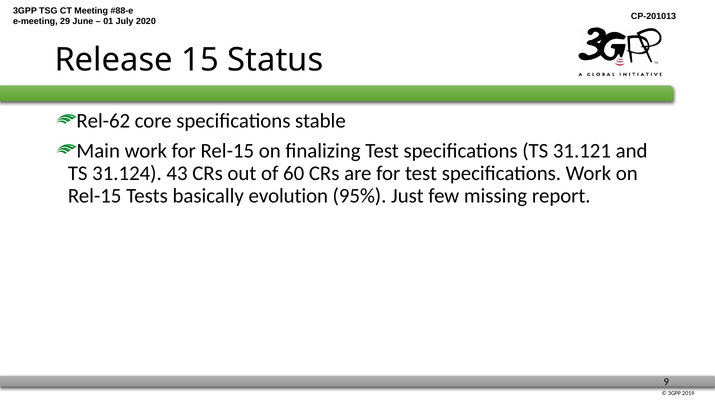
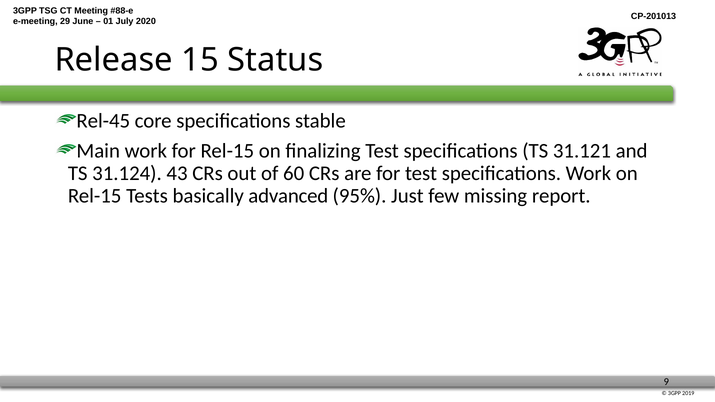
Rel-62: Rel-62 -> Rel-45
evolution: evolution -> advanced
